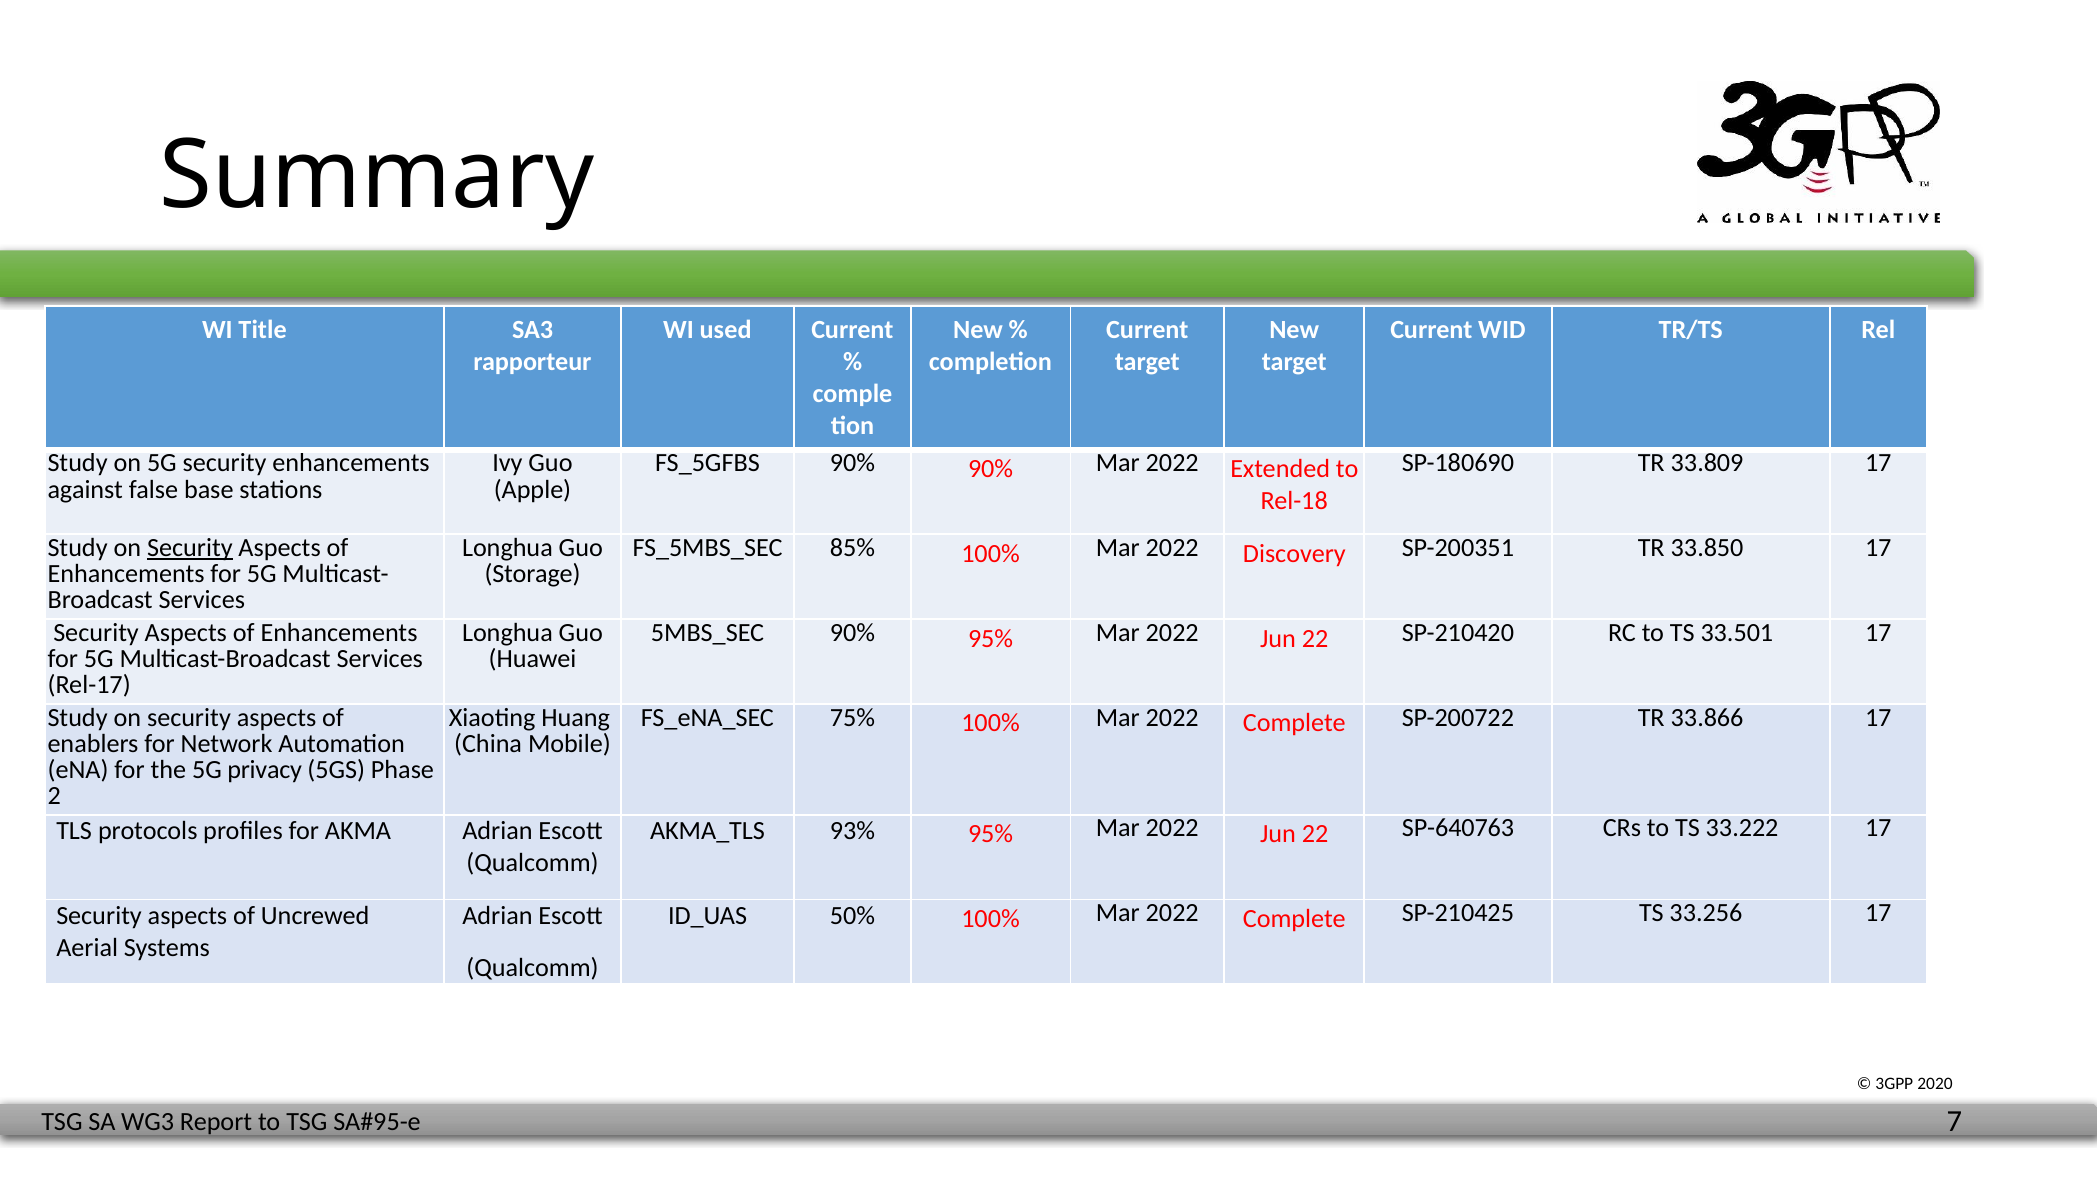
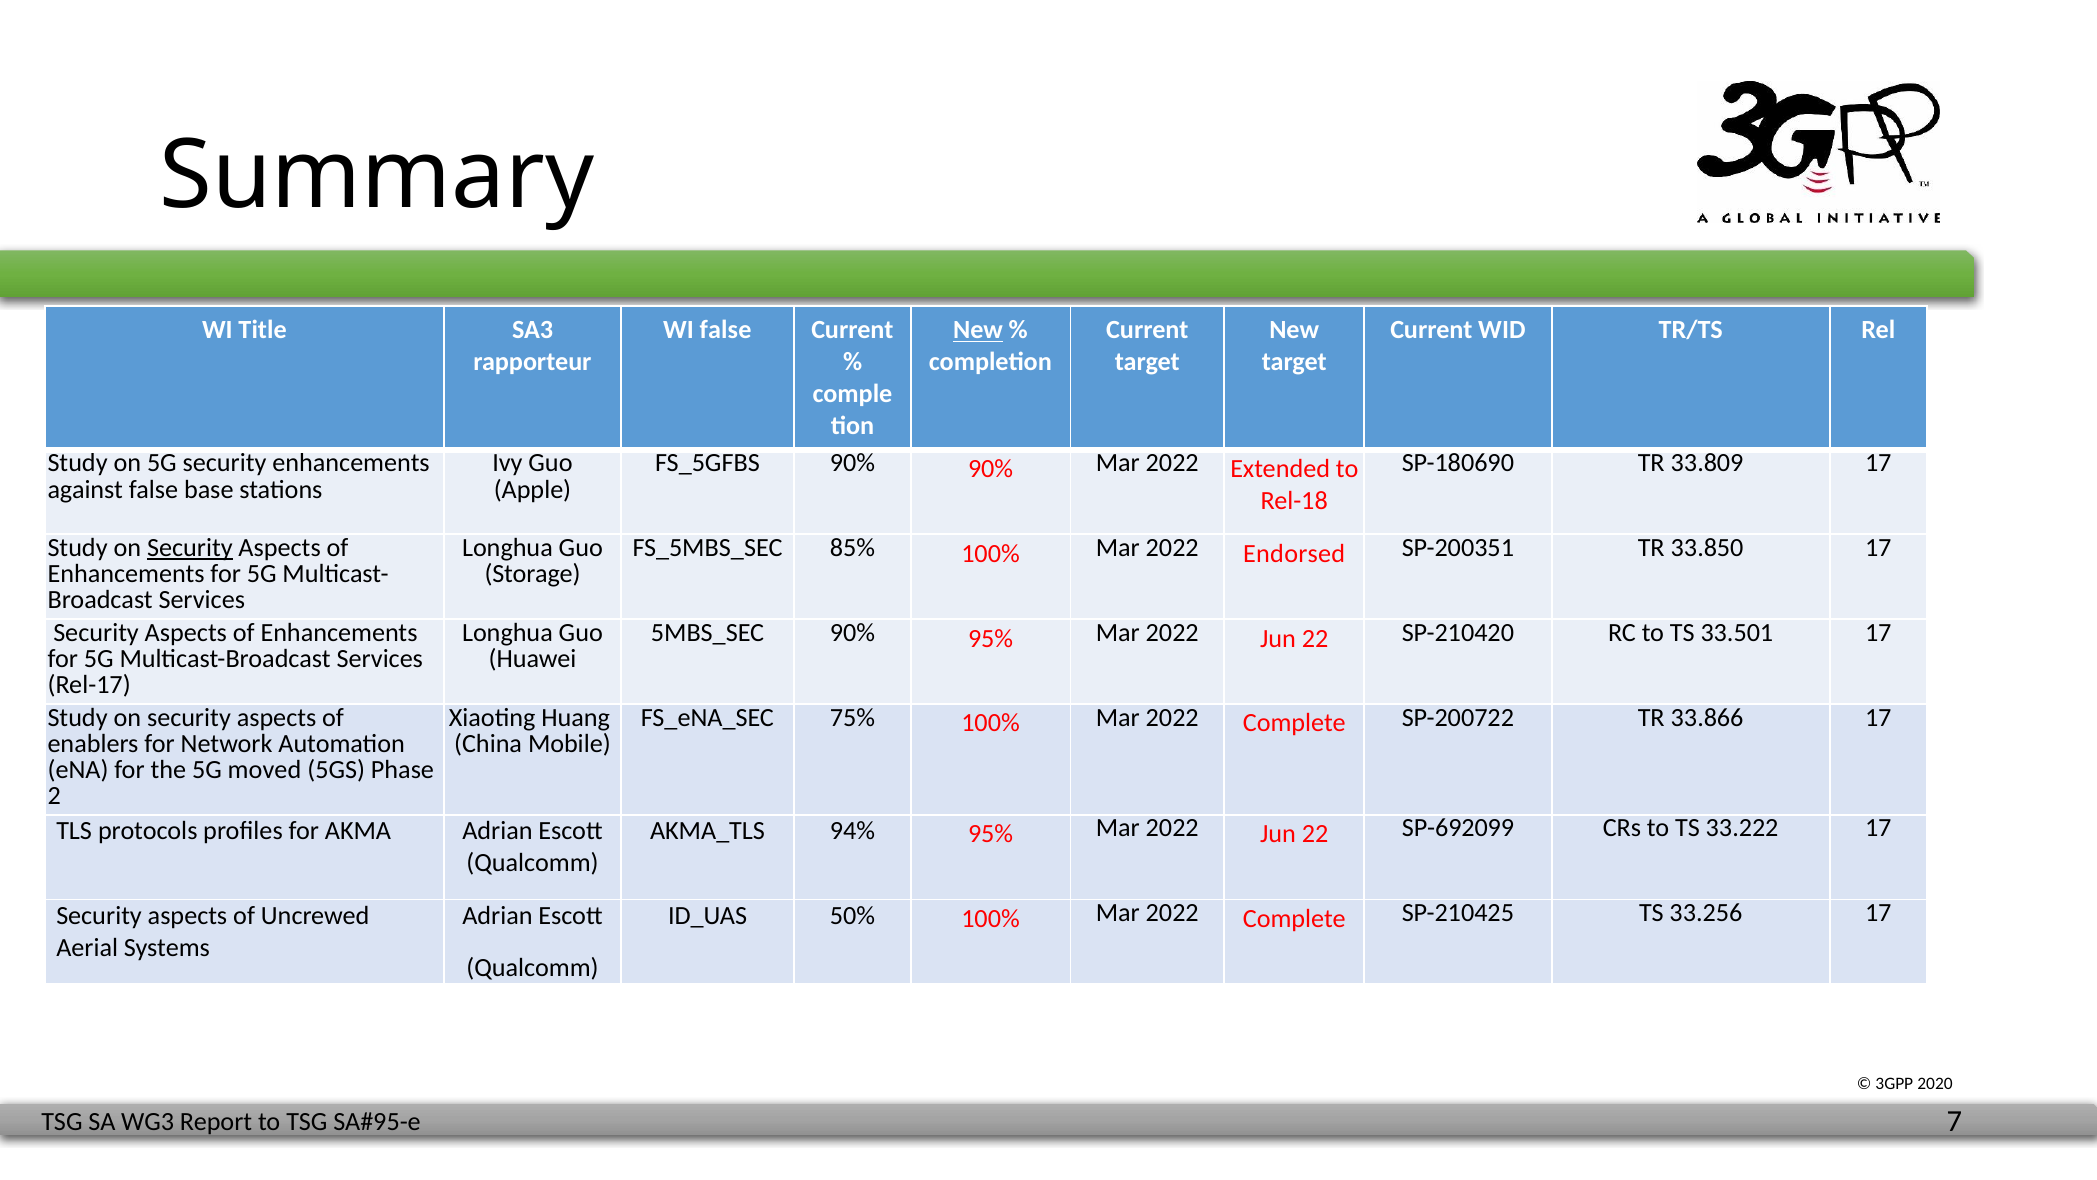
WI used: used -> false
New at (978, 330) underline: none -> present
Discovery: Discovery -> Endorsed
privacy: privacy -> moved
93%: 93% -> 94%
SP-640763: SP-640763 -> SP-692099
